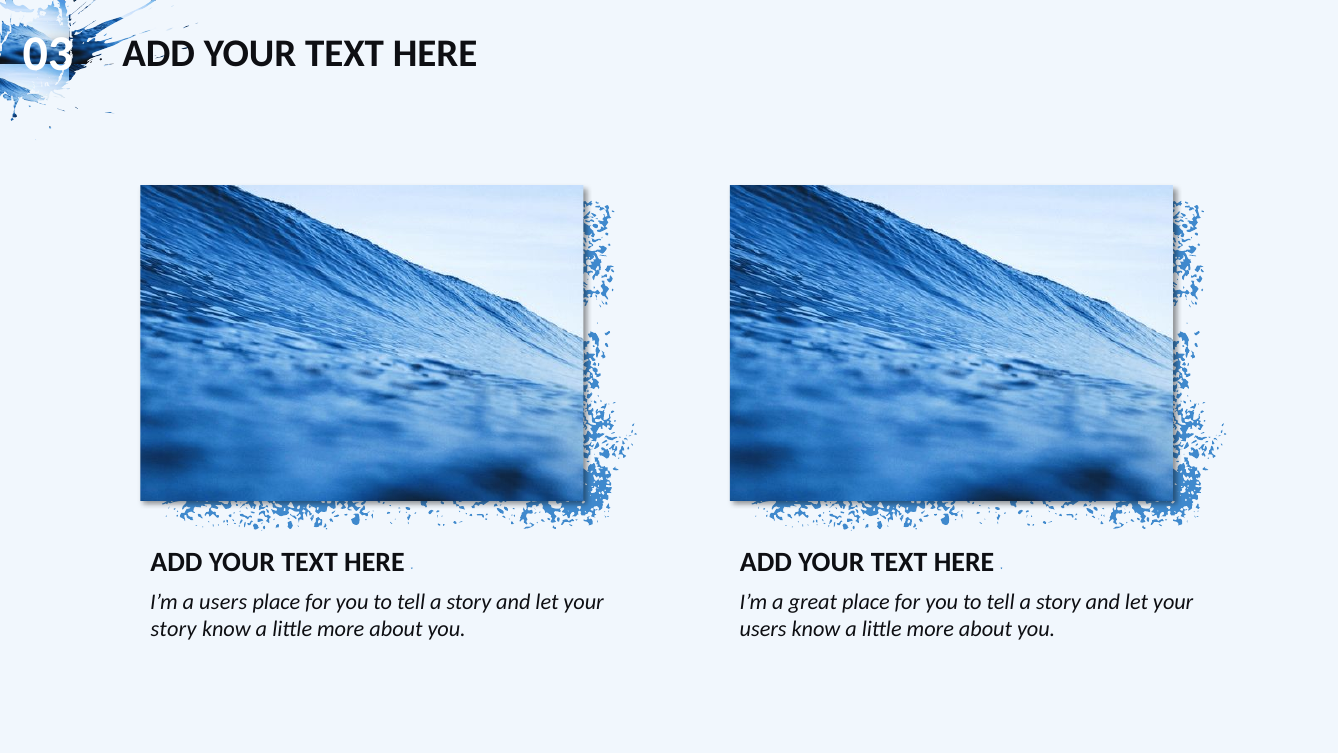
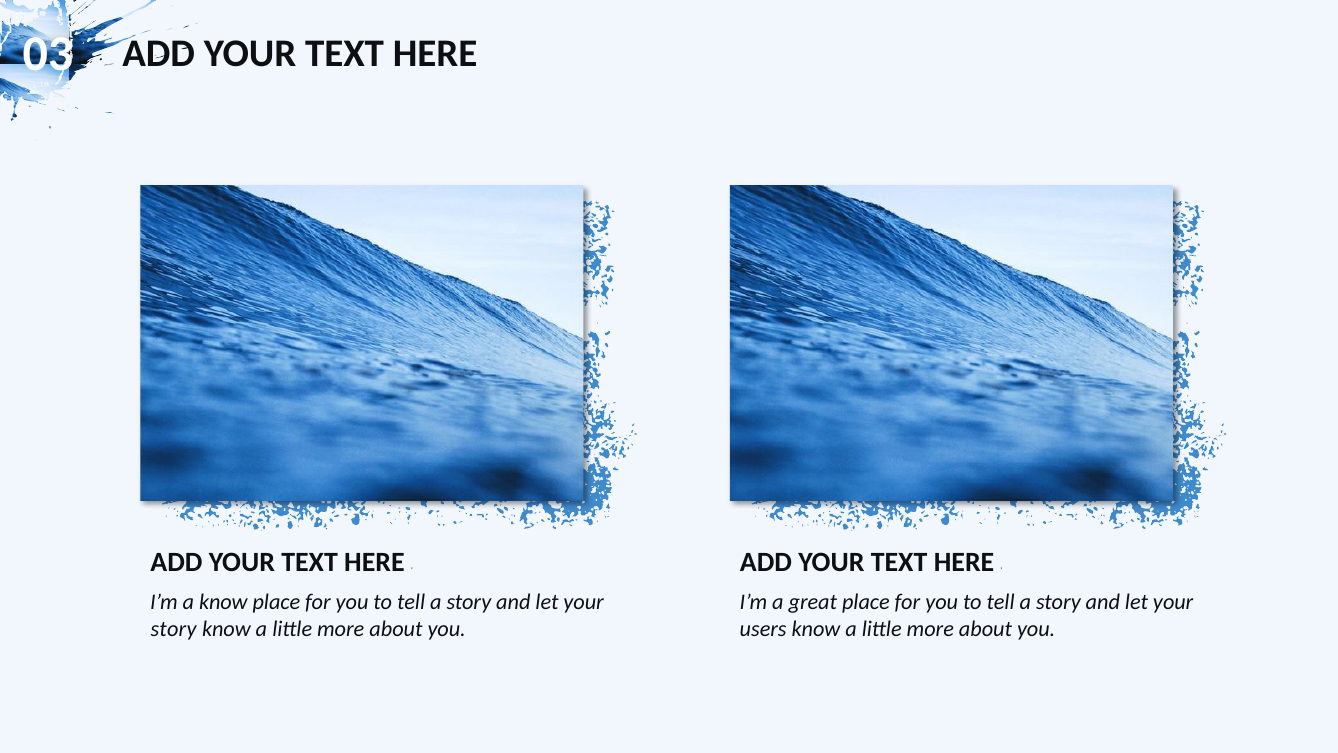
a users: users -> know
